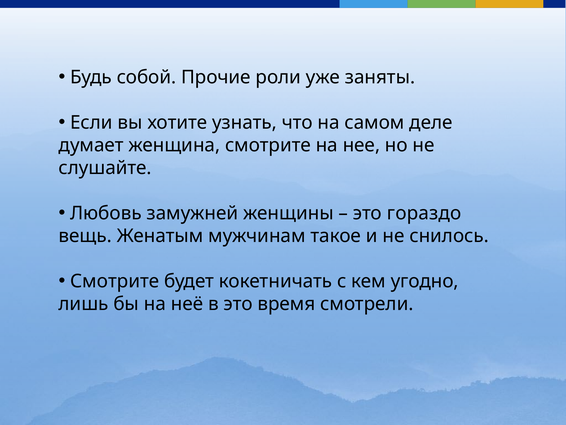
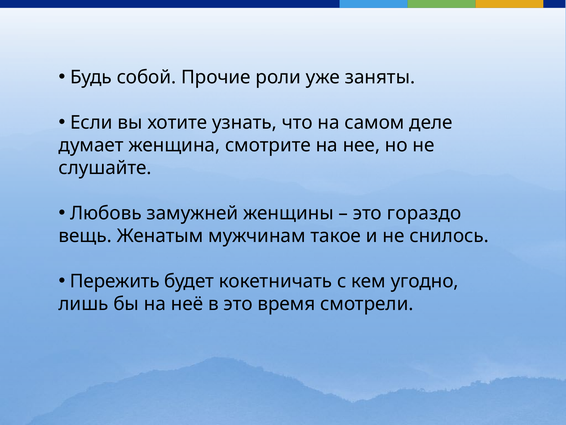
Смотрите at (115, 281): Смотрите -> Пережить
